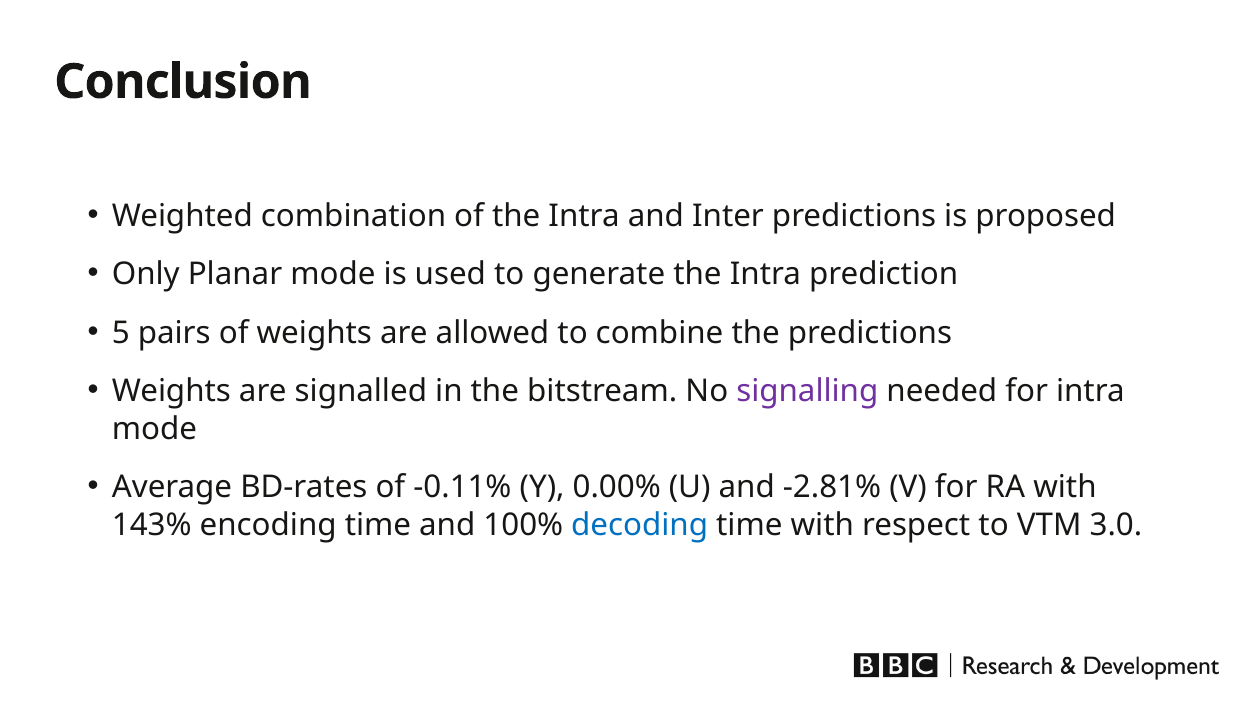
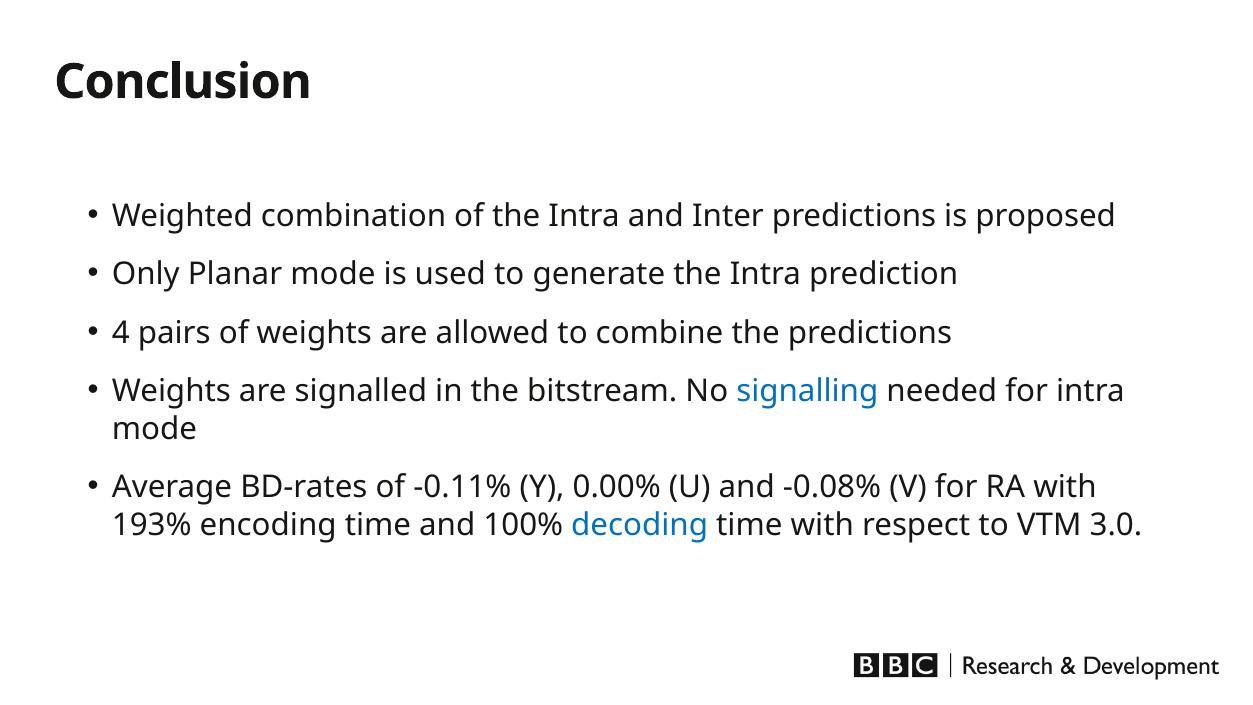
5: 5 -> 4
signalling colour: purple -> blue
-2.81%: -2.81% -> -0.08%
143%: 143% -> 193%
